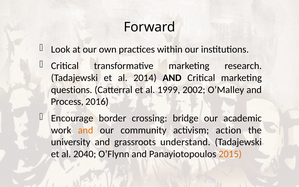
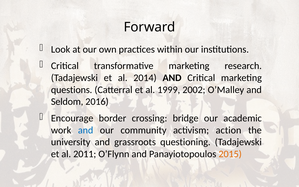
Process: Process -> Seldom
and at (86, 130) colour: orange -> blue
understand: understand -> questioning
2040: 2040 -> 2011
